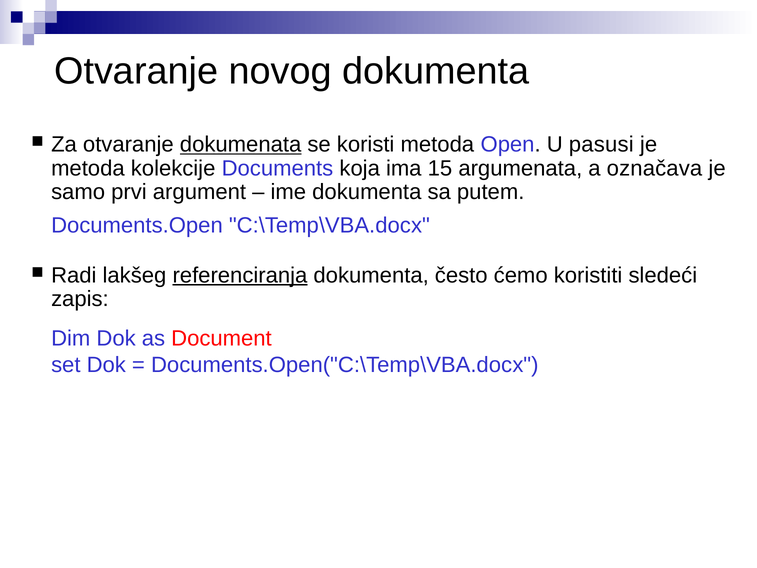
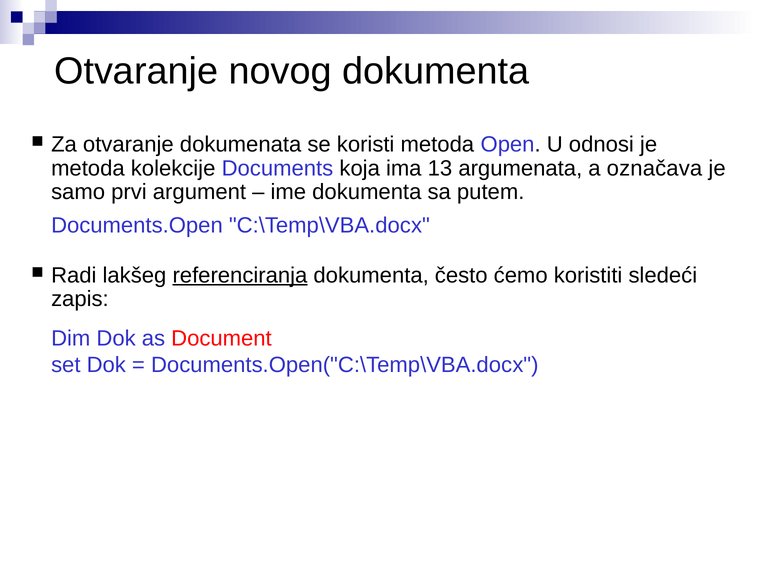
dokumenata underline: present -> none
pasusi: pasusi -> odnosi
15: 15 -> 13
